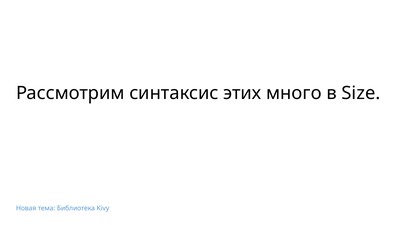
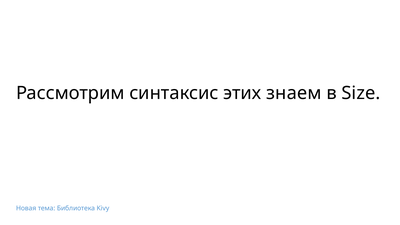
много: много -> знаем
